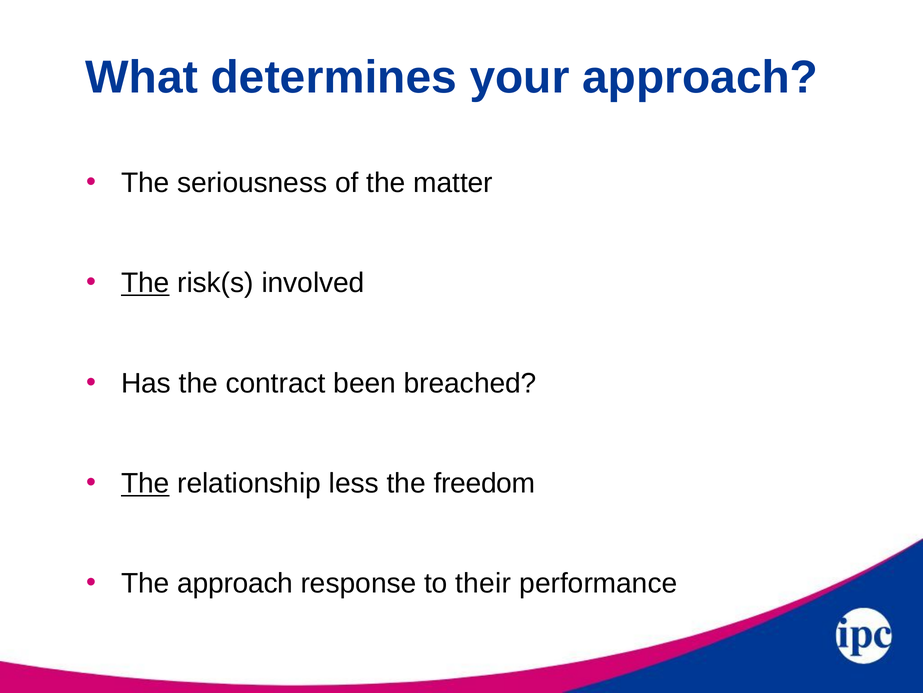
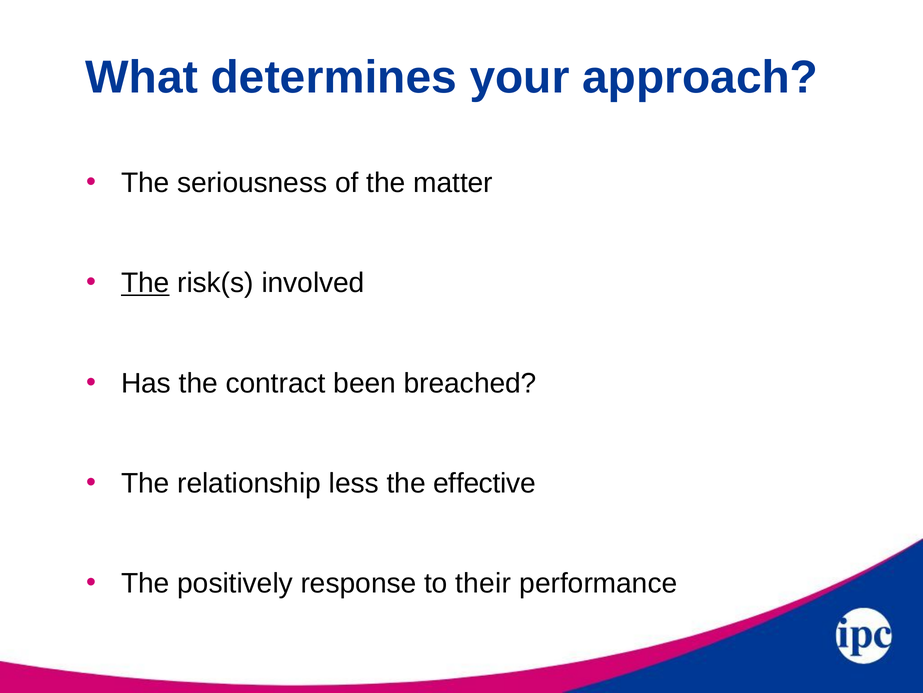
The at (145, 483) underline: present -> none
freedom: freedom -> effective
The approach: approach -> positively
